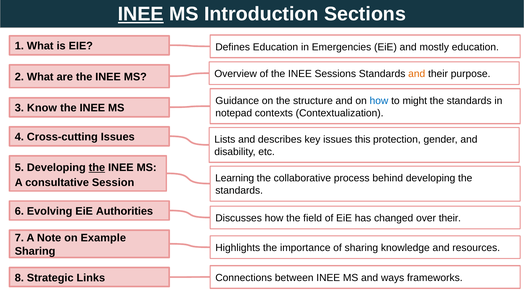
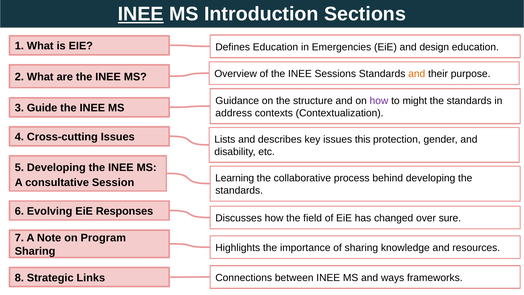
mostly: mostly -> design
how at (379, 101) colour: blue -> purple
Know: Know -> Guide
notepad: notepad -> address
the at (97, 167) underline: present -> none
Authorities: Authorities -> Responses
over their: their -> sure
Example: Example -> Program
